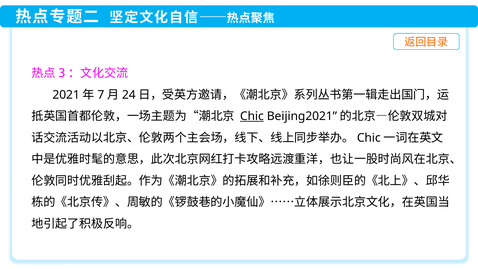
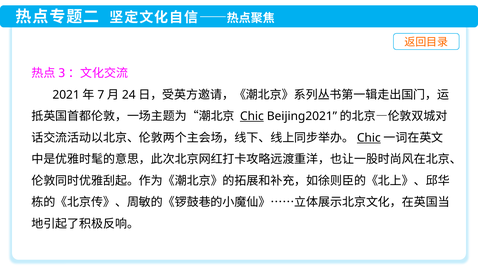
Chic at (369, 138) underline: none -> present
